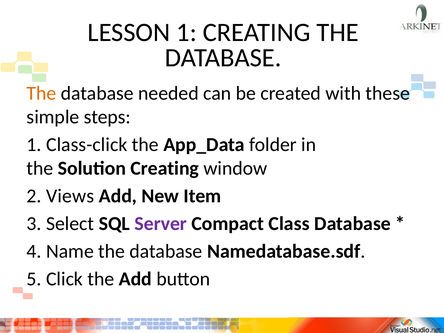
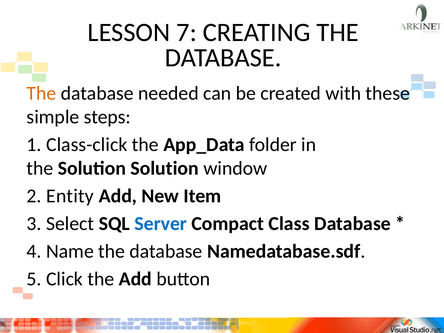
LESSON 1: 1 -> 7
Solution Creating: Creating -> Solution
Views: Views -> Entity
Server colour: purple -> blue
